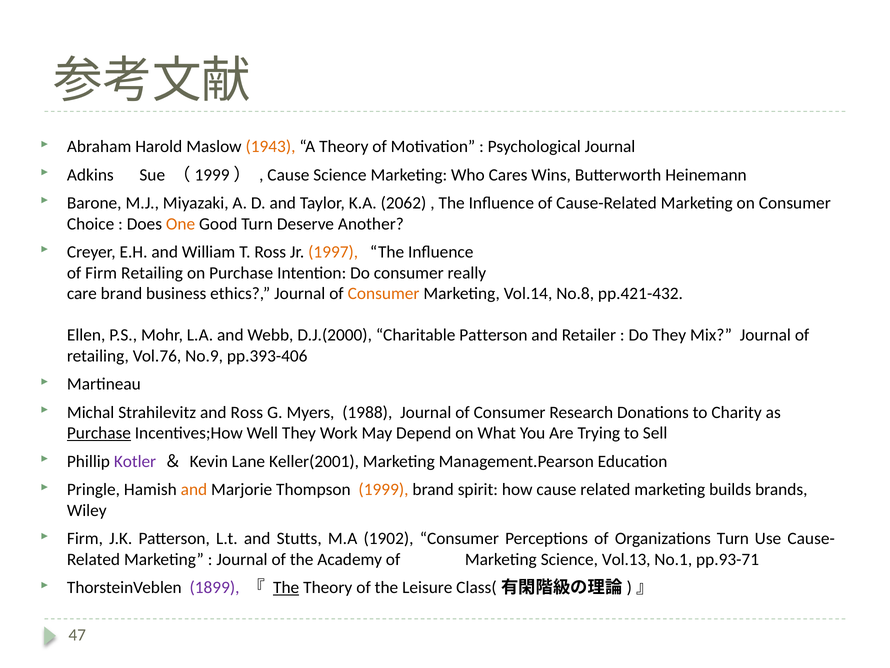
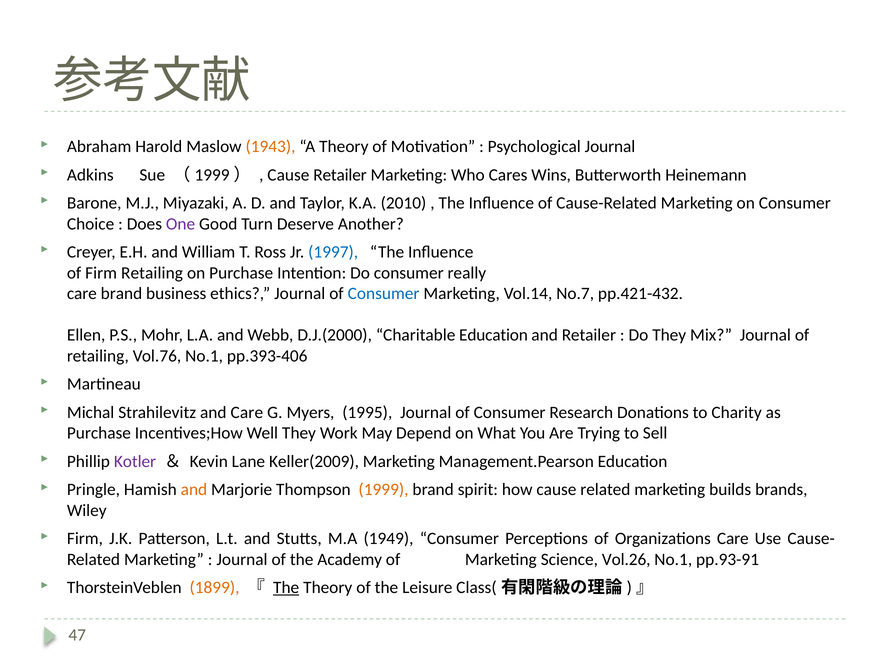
Cause Science: Science -> Retailer
2062: 2062 -> 2010
One colour: orange -> purple
1997 colour: orange -> blue
Consumer at (384, 293) colour: orange -> blue
No.8: No.8 -> No.7
Charitable Patterson: Patterson -> Education
Vol.76 No.9: No.9 -> No.1
and Ross: Ross -> Care
1988: 1988 -> 1995
Purchase at (99, 433) underline: present -> none
Keller(2001: Keller(2001 -> Keller(2009
1902: 1902 -> 1949
Organizations Turn: Turn -> Care
Vol.13: Vol.13 -> Vol.26
pp.93-71: pp.93-71 -> pp.93-91
1899 colour: purple -> orange
